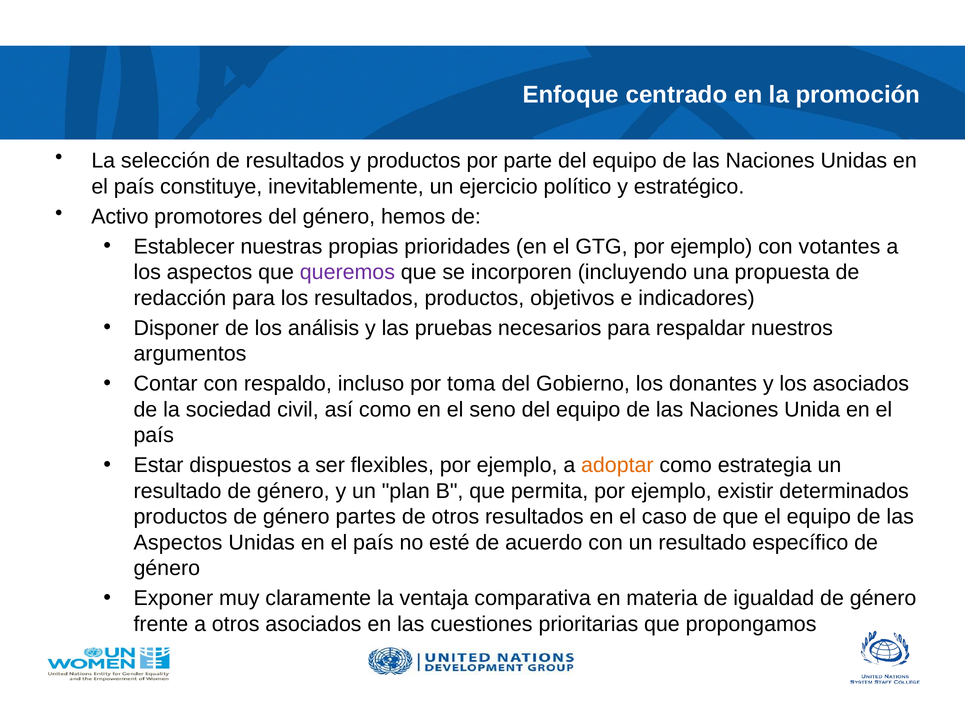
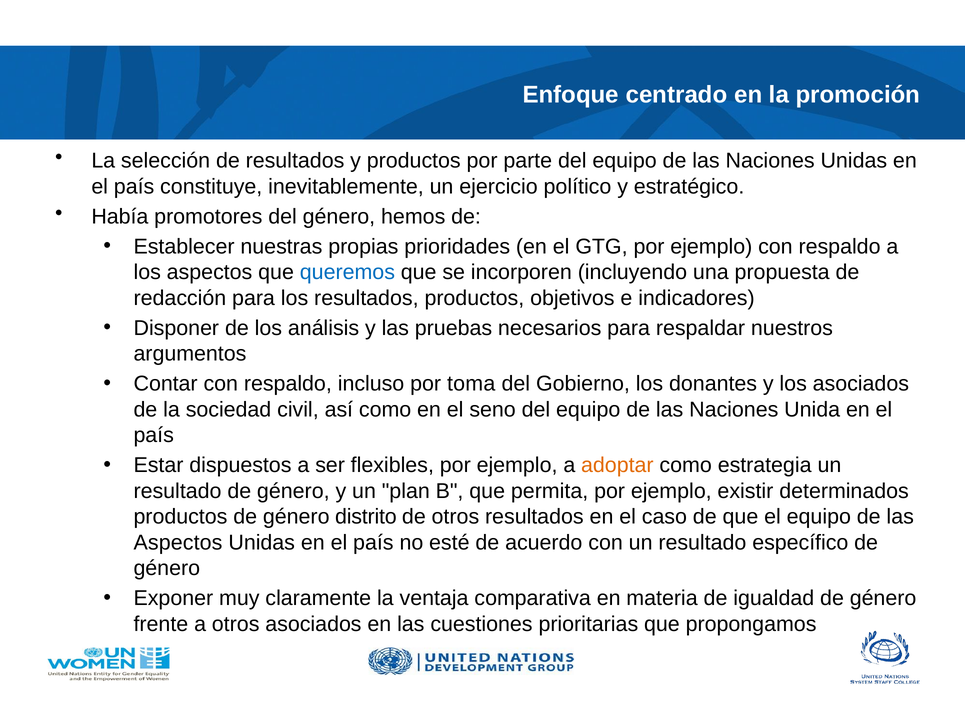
Activo: Activo -> Había
ejemplo con votantes: votantes -> respaldo
queremos colour: purple -> blue
partes: partes -> distrito
